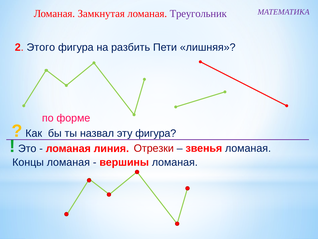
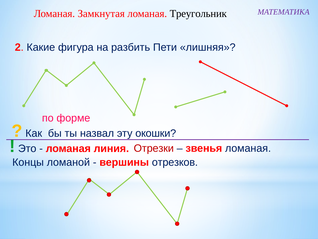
Треугольник colour: purple -> black
Этого: Этого -> Какие
эту фигура: фигура -> окошки
Концы ломаная: ломаная -> ломаной
вершины ломаная: ломаная -> отрезков
